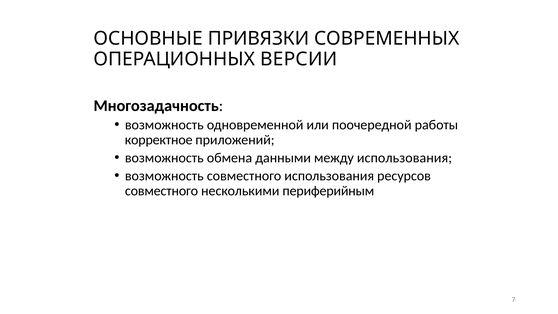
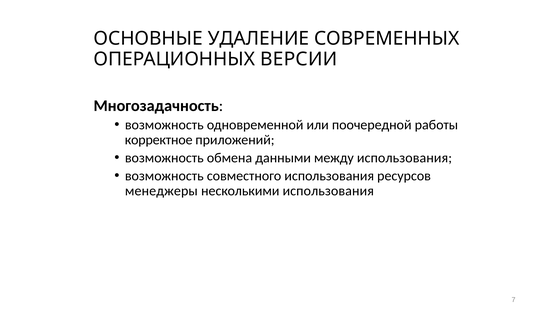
ПРИВЯЗКИ: ПРИВЯЗКИ -> УДАЛЕНИЕ
совместного at (162, 191): совместного -> менеджеры
несколькими периферийным: периферийным -> использования
